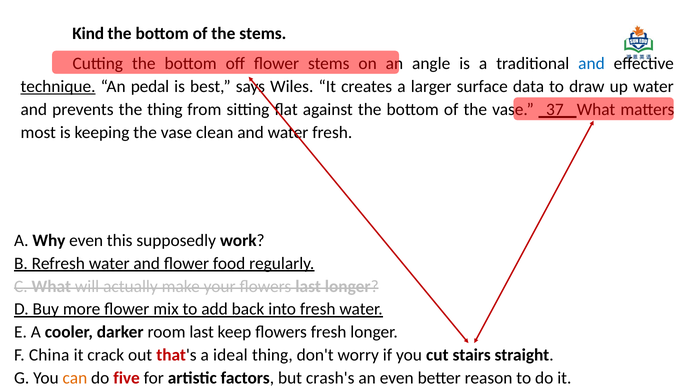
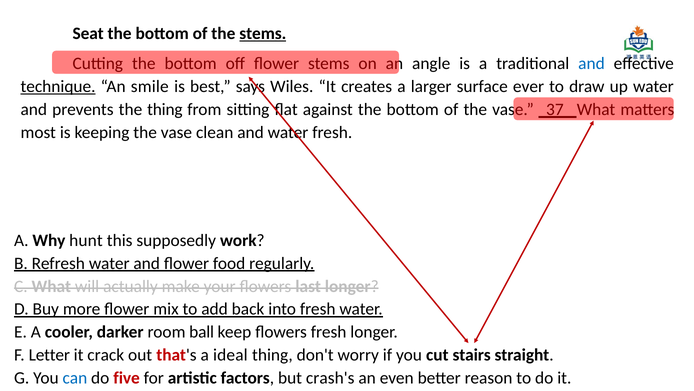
Kind: Kind -> Seat
stems at (263, 34) underline: none -> present
pedal: pedal -> smile
data: data -> ever
Why even: even -> hunt
room last: last -> ball
China: China -> Letter
can colour: orange -> blue
